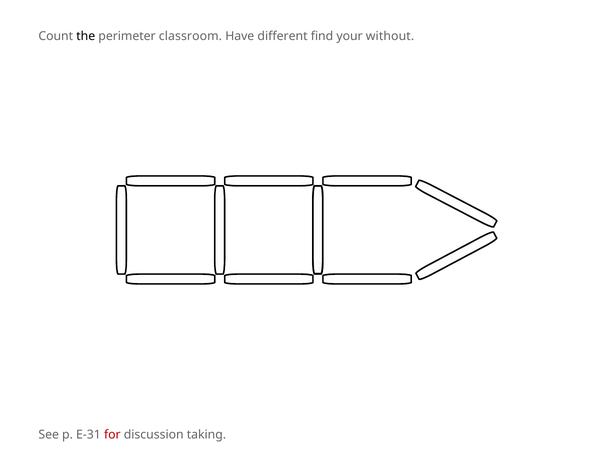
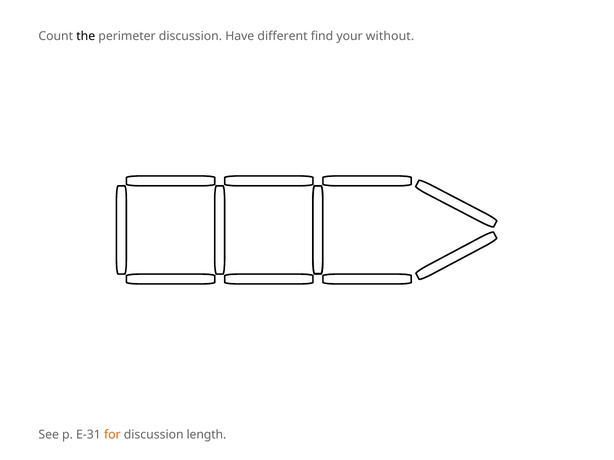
perimeter classroom: classroom -> discussion
for colour: red -> orange
taking: taking -> length
